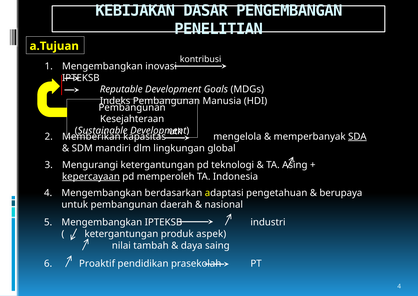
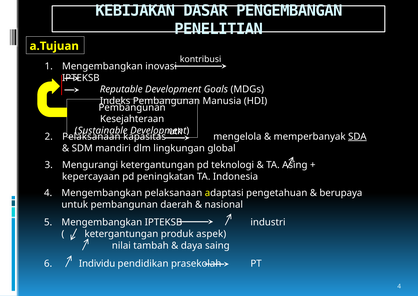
Memberikan at (91, 137): Memberikan -> Pelaksanaan
kepercayaan underline: present -> none
memperoleh: memperoleh -> peningkatan
Mengembangkan berdasarkan: berdasarkan -> pelaksanaan
Proaktif: Proaktif -> Individu
